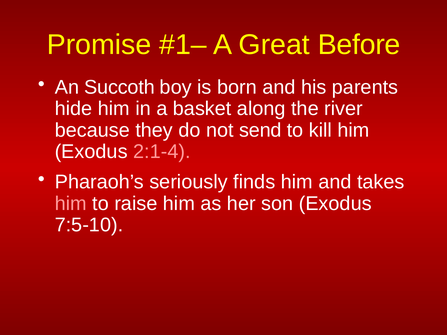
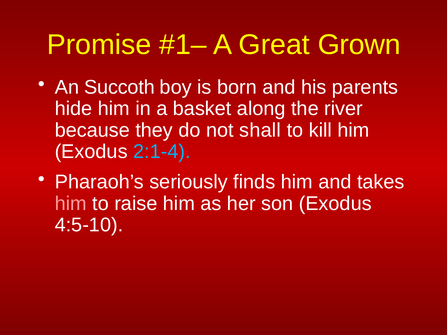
Before: Before -> Grown
send: send -> shall
2:1-4 colour: pink -> light blue
7:5-10: 7:5-10 -> 4:5-10
